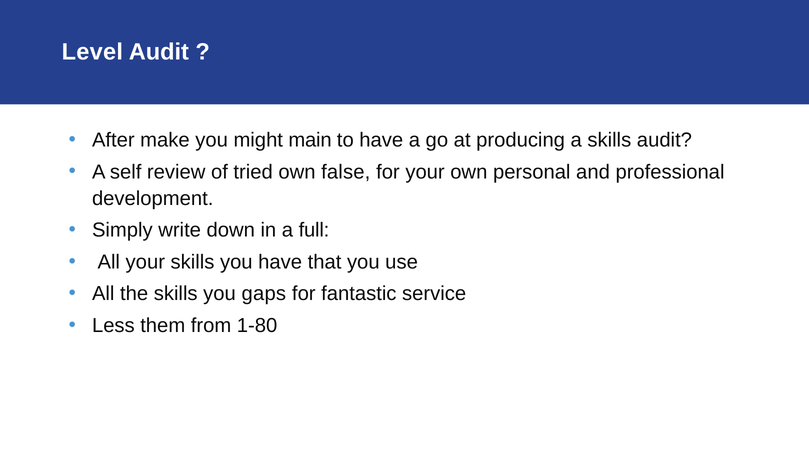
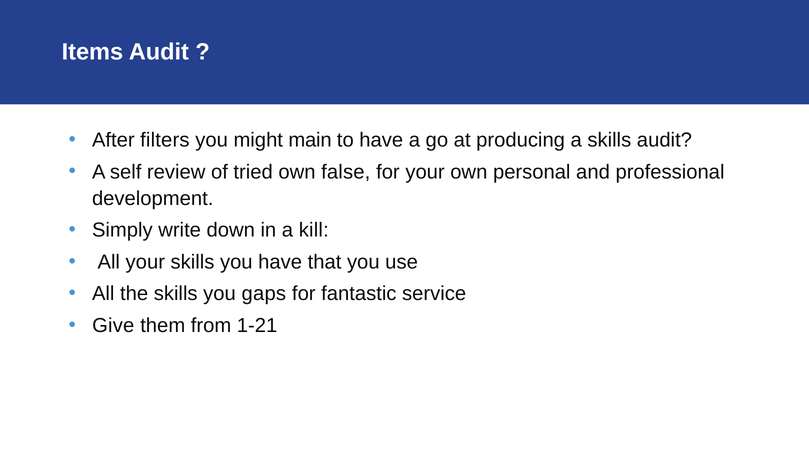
Level: Level -> Items
make: make -> filters
full: full -> kill
Less: Less -> Give
1-80: 1-80 -> 1-21
